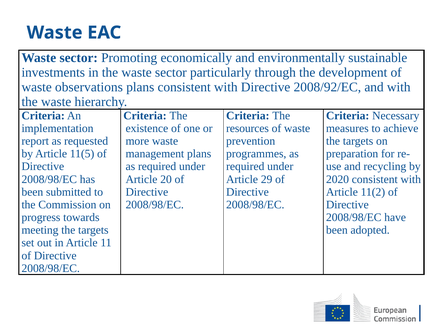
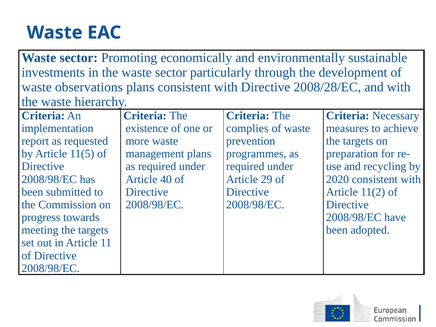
2008/92/EC: 2008/92/EC -> 2008/28/EC
resources: resources -> complies
20: 20 -> 40
